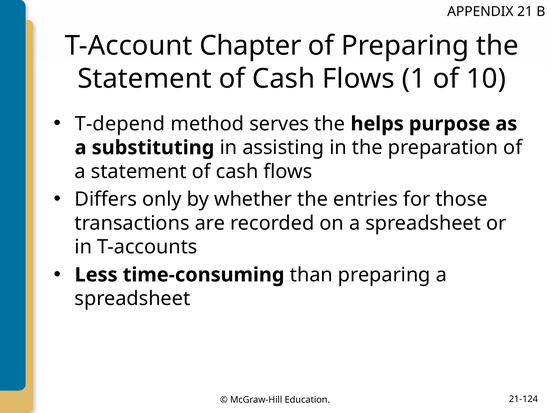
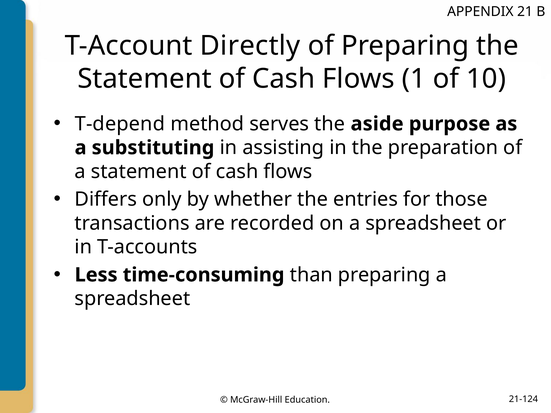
Chapter: Chapter -> Directly
helps: helps -> aside
